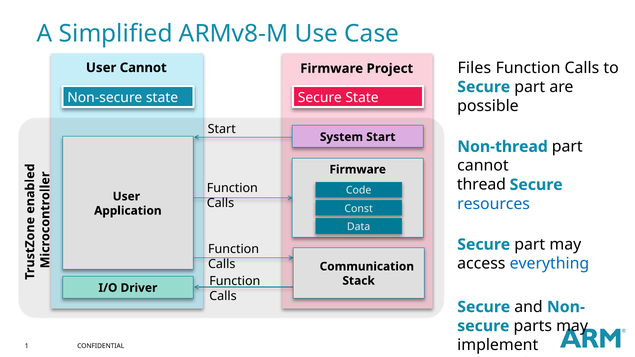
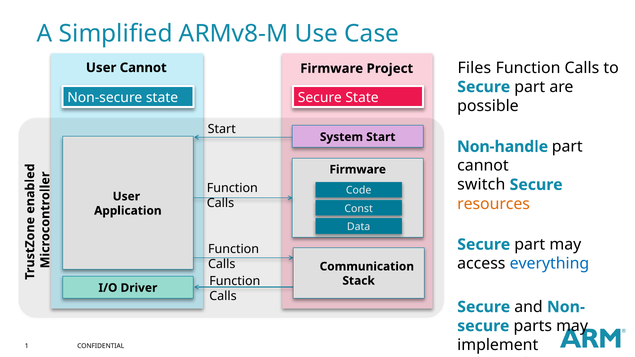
Non-thread: Non-thread -> Non-handle
thread: thread -> switch
resources colour: blue -> orange
